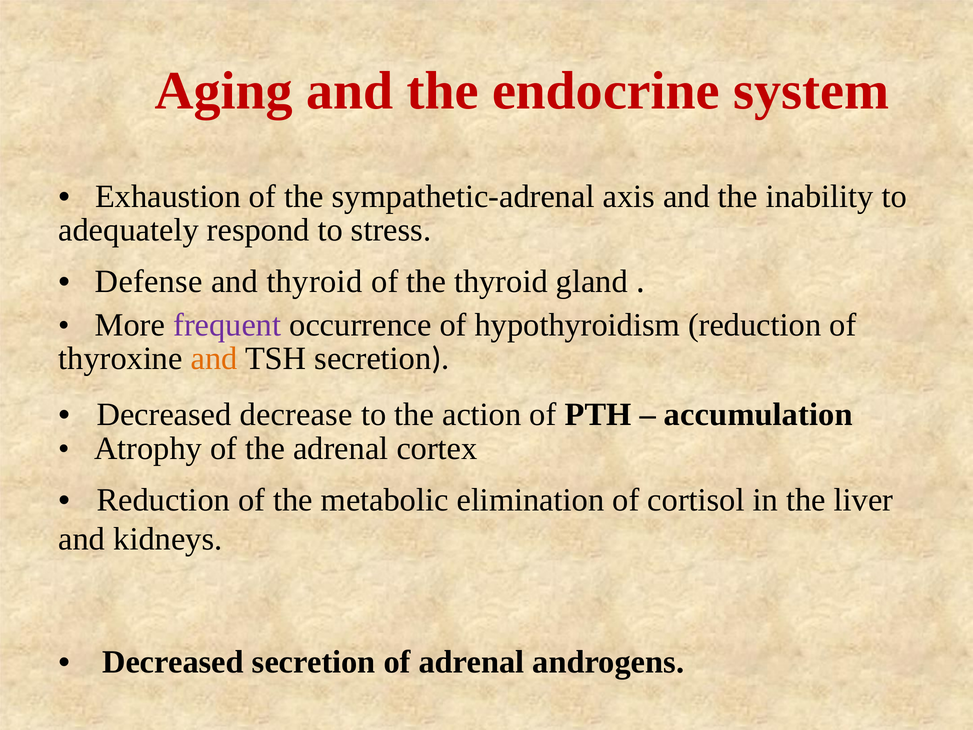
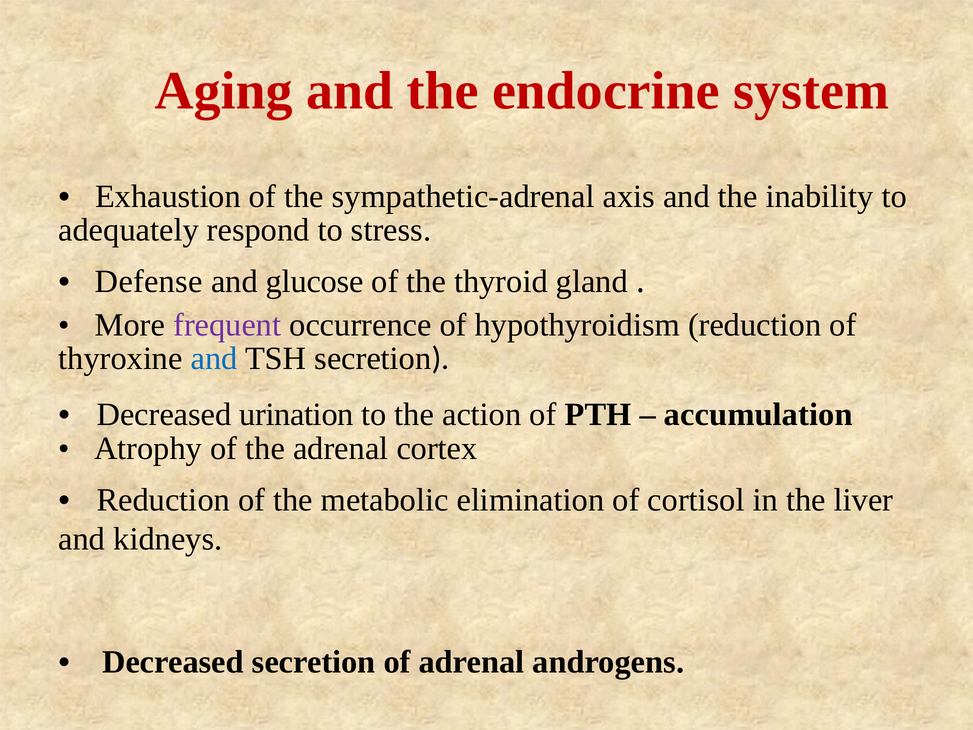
and thyroid: thyroid -> glucose
and at (214, 359) colour: orange -> blue
decrease: decrease -> urination
